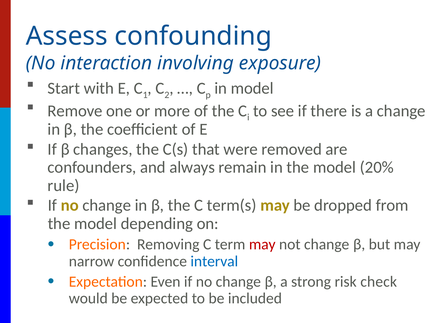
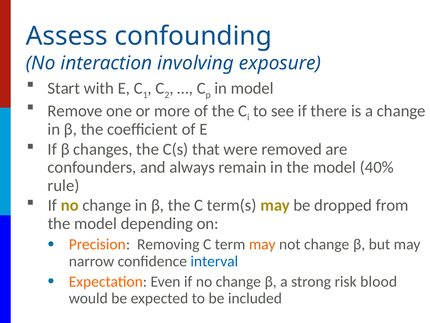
20%: 20% -> 40%
may at (262, 244) colour: red -> orange
check: check -> blood
